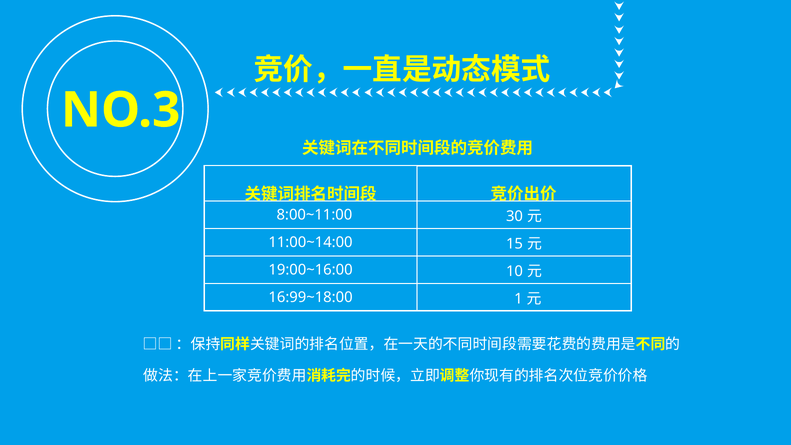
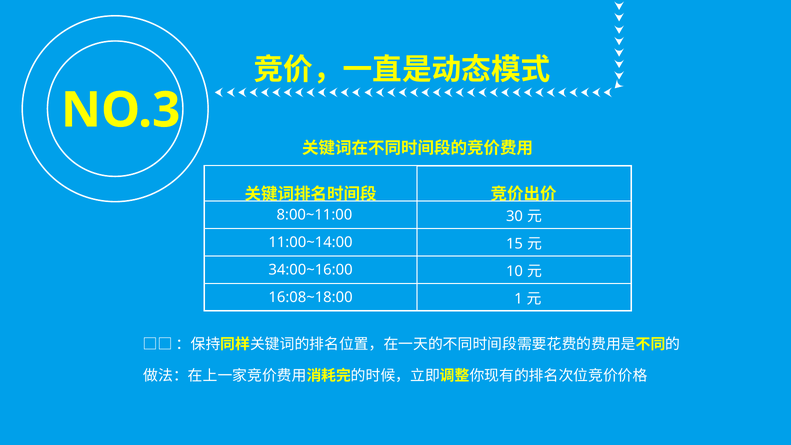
19:00~16:00: 19:00~16:00 -> 34:00~16:00
16:99~18:00: 16:99~18:00 -> 16:08~18:00
